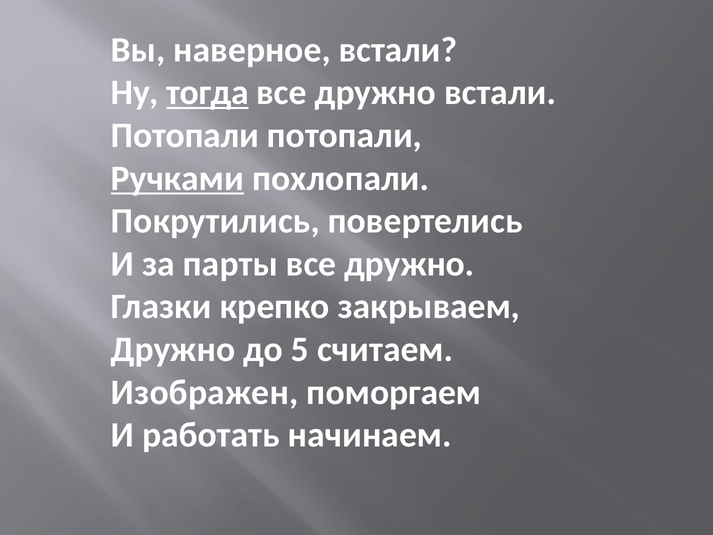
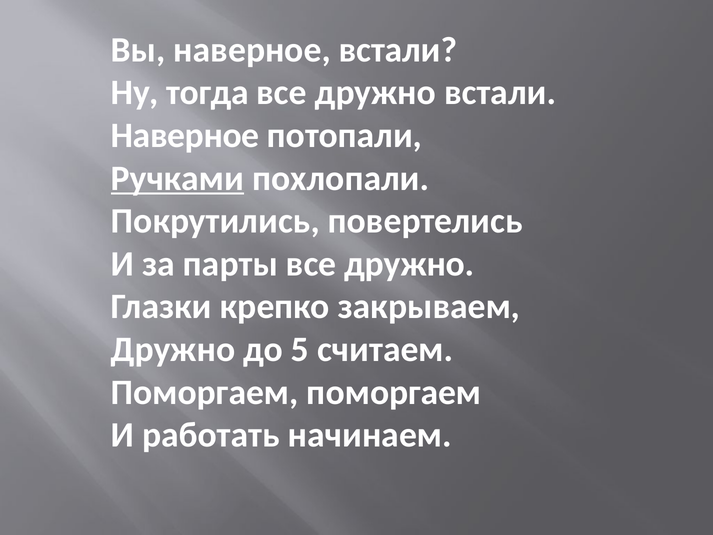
тогда underline: present -> none
Потопали at (185, 135): Потопали -> Наверное
Изображен at (205, 392): Изображен -> Поморгаем
